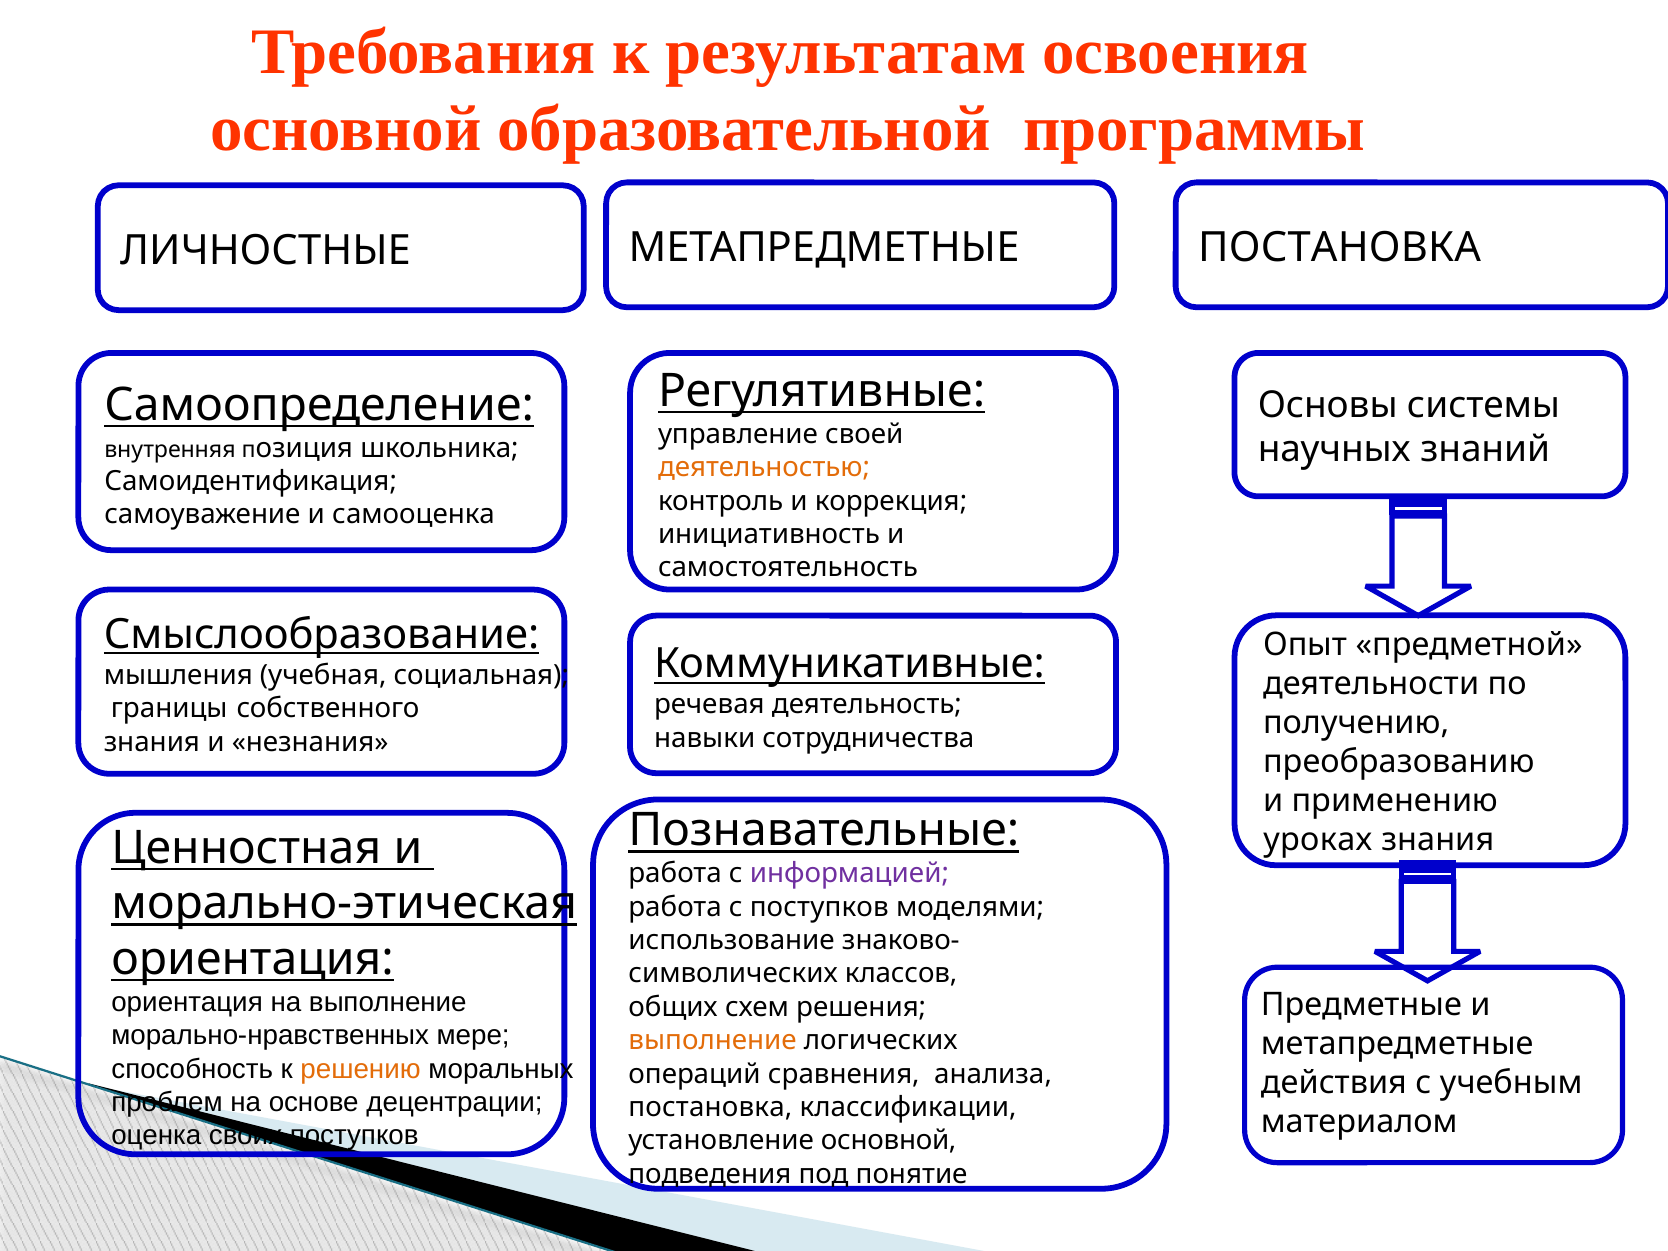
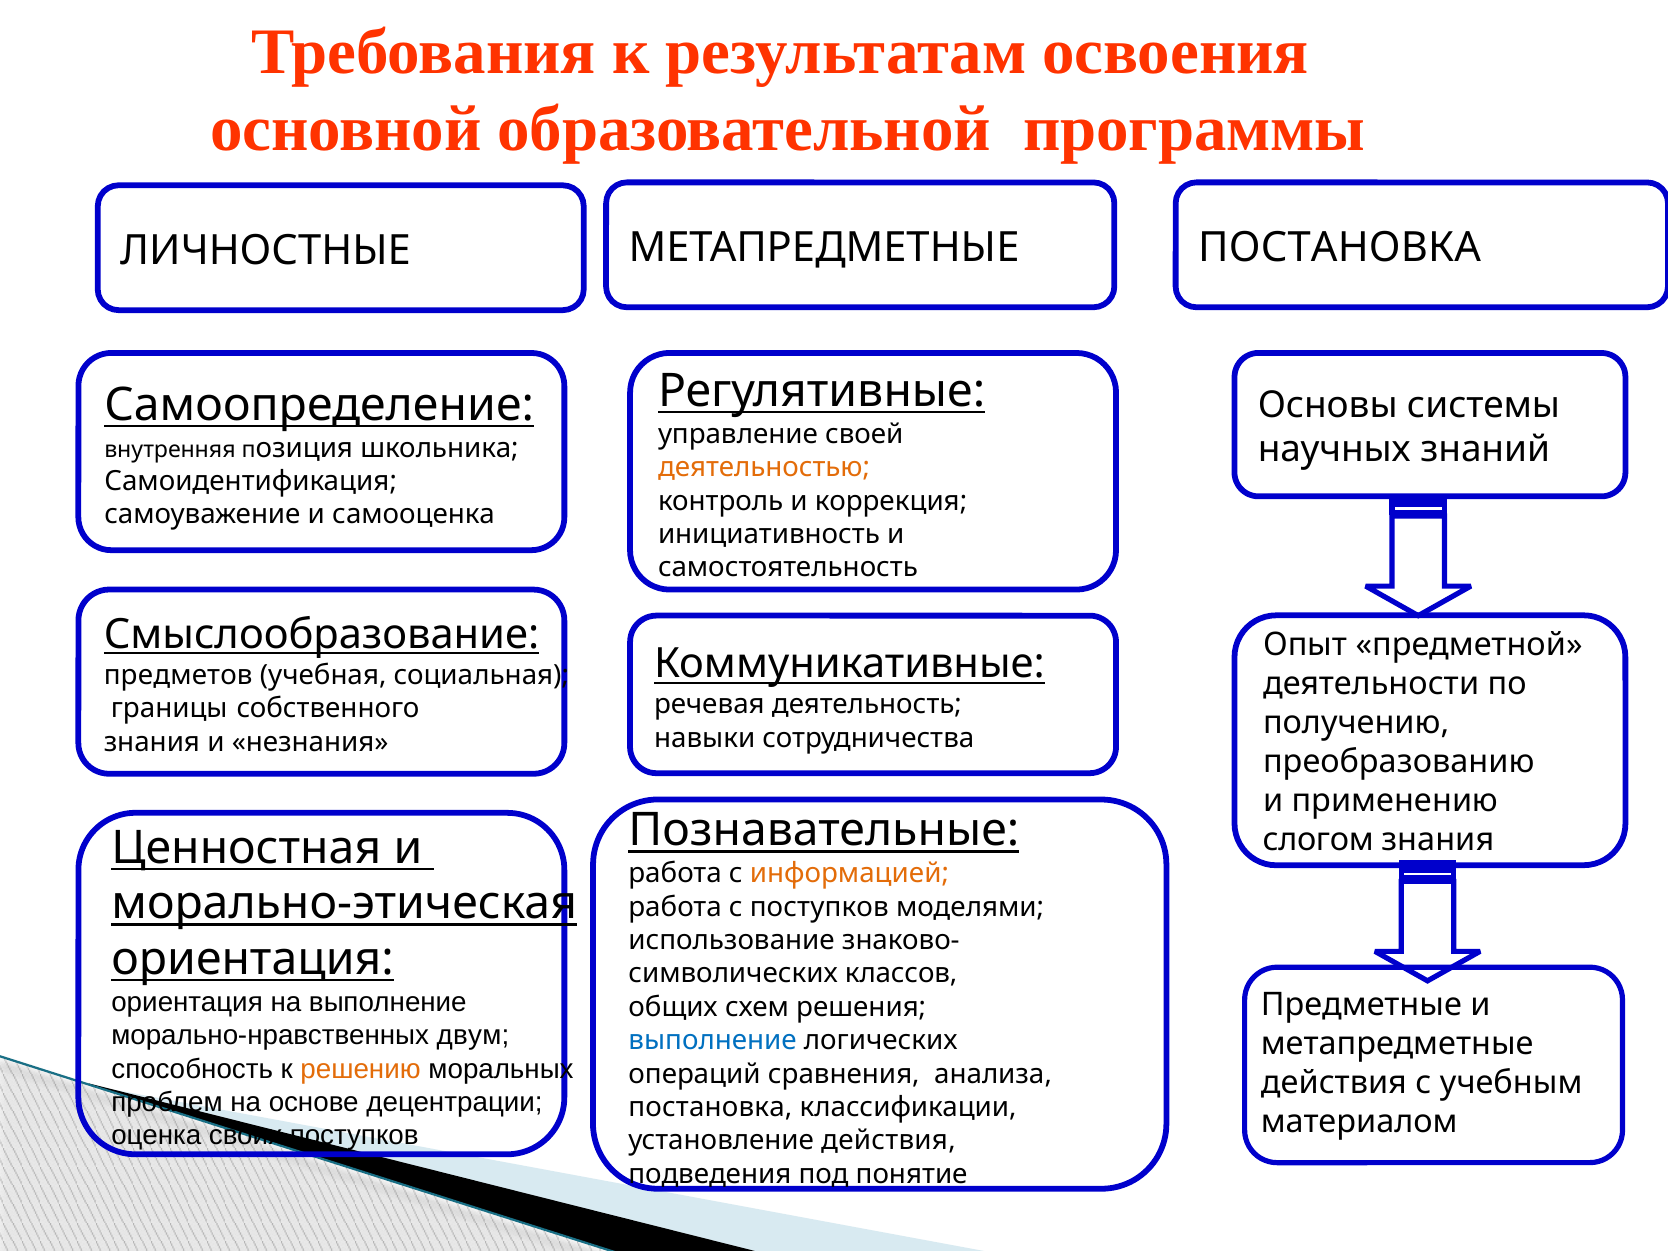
мышления: мышления -> предметов
уроках: уроках -> слогом
информацией colour: purple -> orange
мере: мере -> двум
выполнение at (713, 1040) colour: orange -> blue
установление основной: основной -> действия
